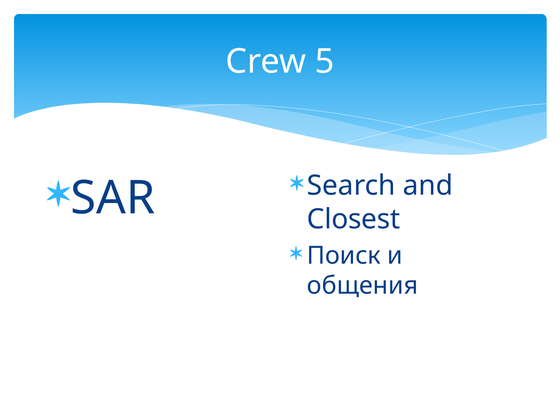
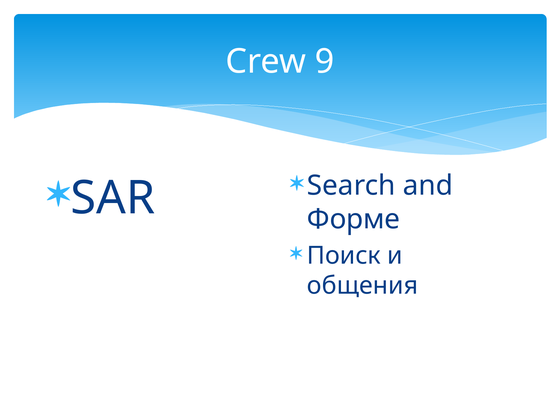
5: 5 -> 9
Closest: Closest -> Форме
